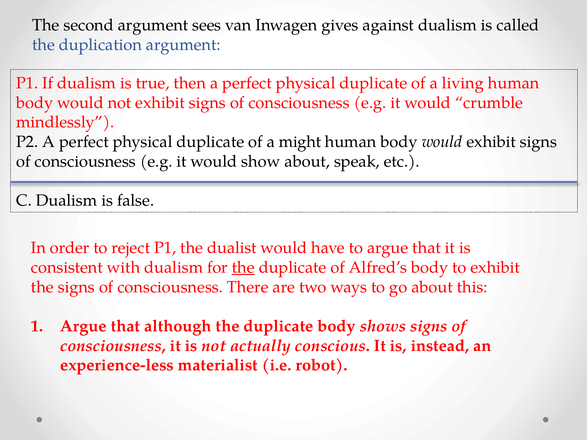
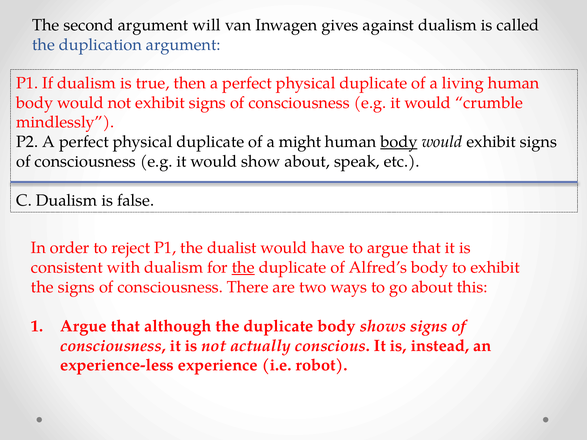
sees: sees -> will
body at (399, 142) underline: none -> present
materialist: materialist -> experience
